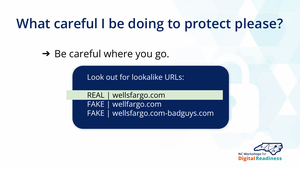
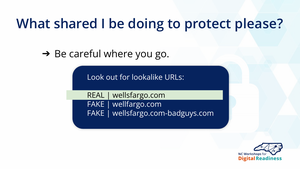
What careful: careful -> shared
